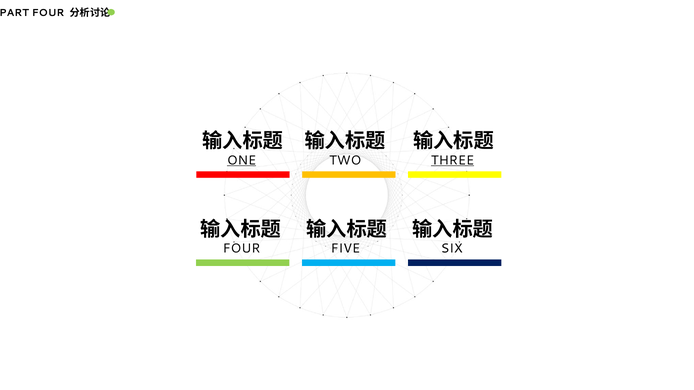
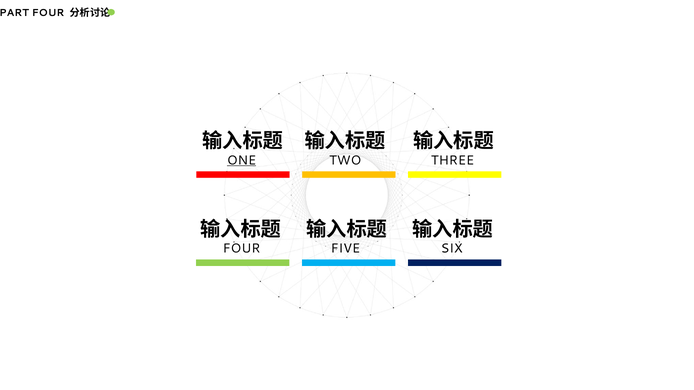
THREE underline: present -> none
